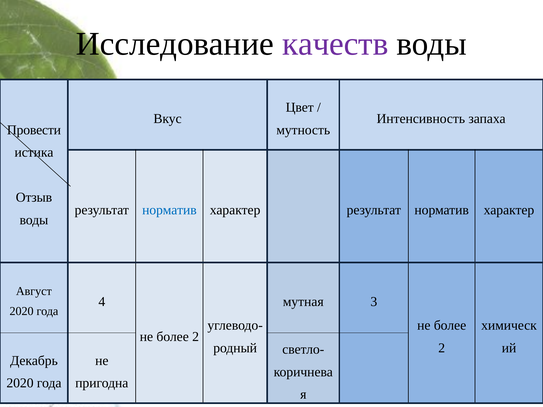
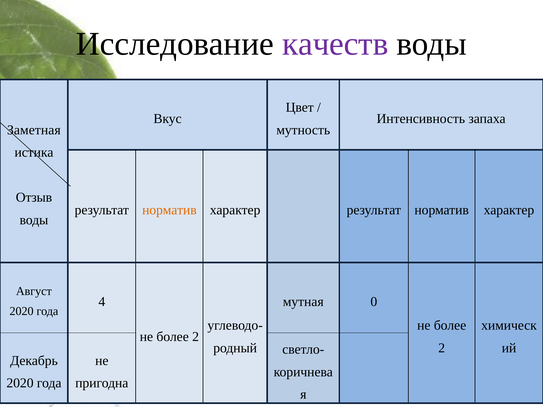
Провести: Провести -> Заметная
норматив at (169, 210) colour: blue -> orange
3: 3 -> 0
